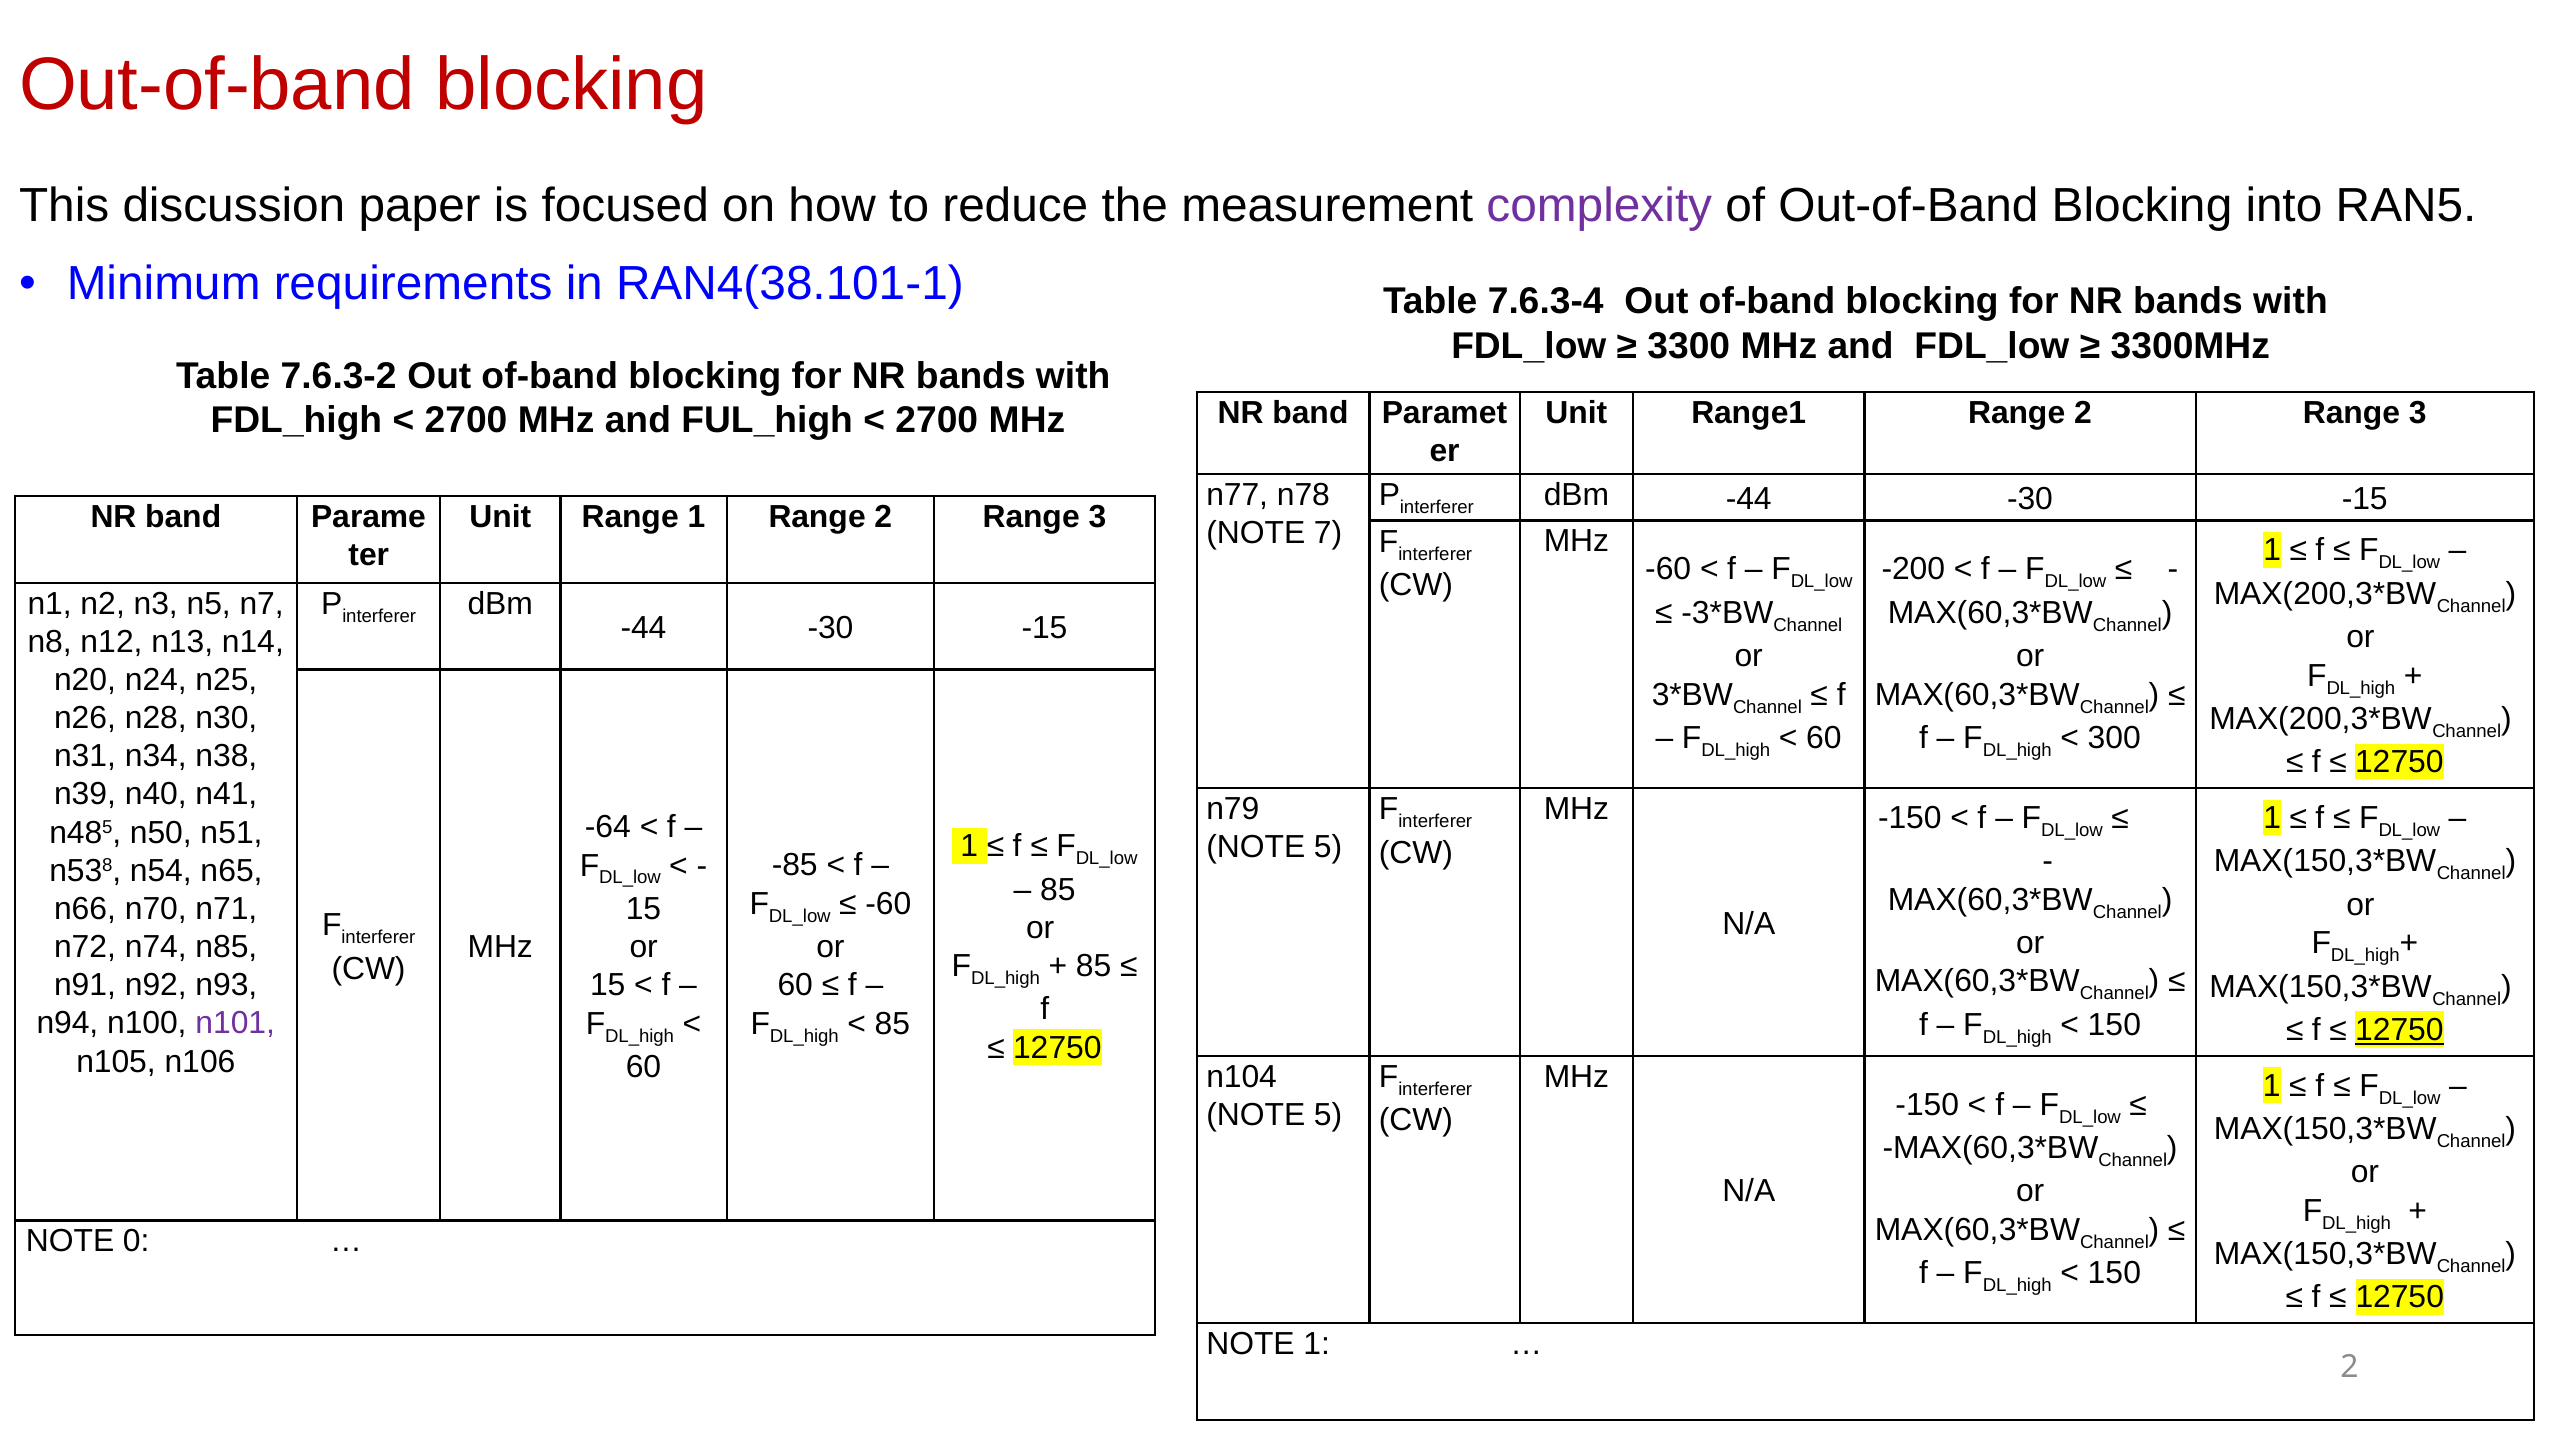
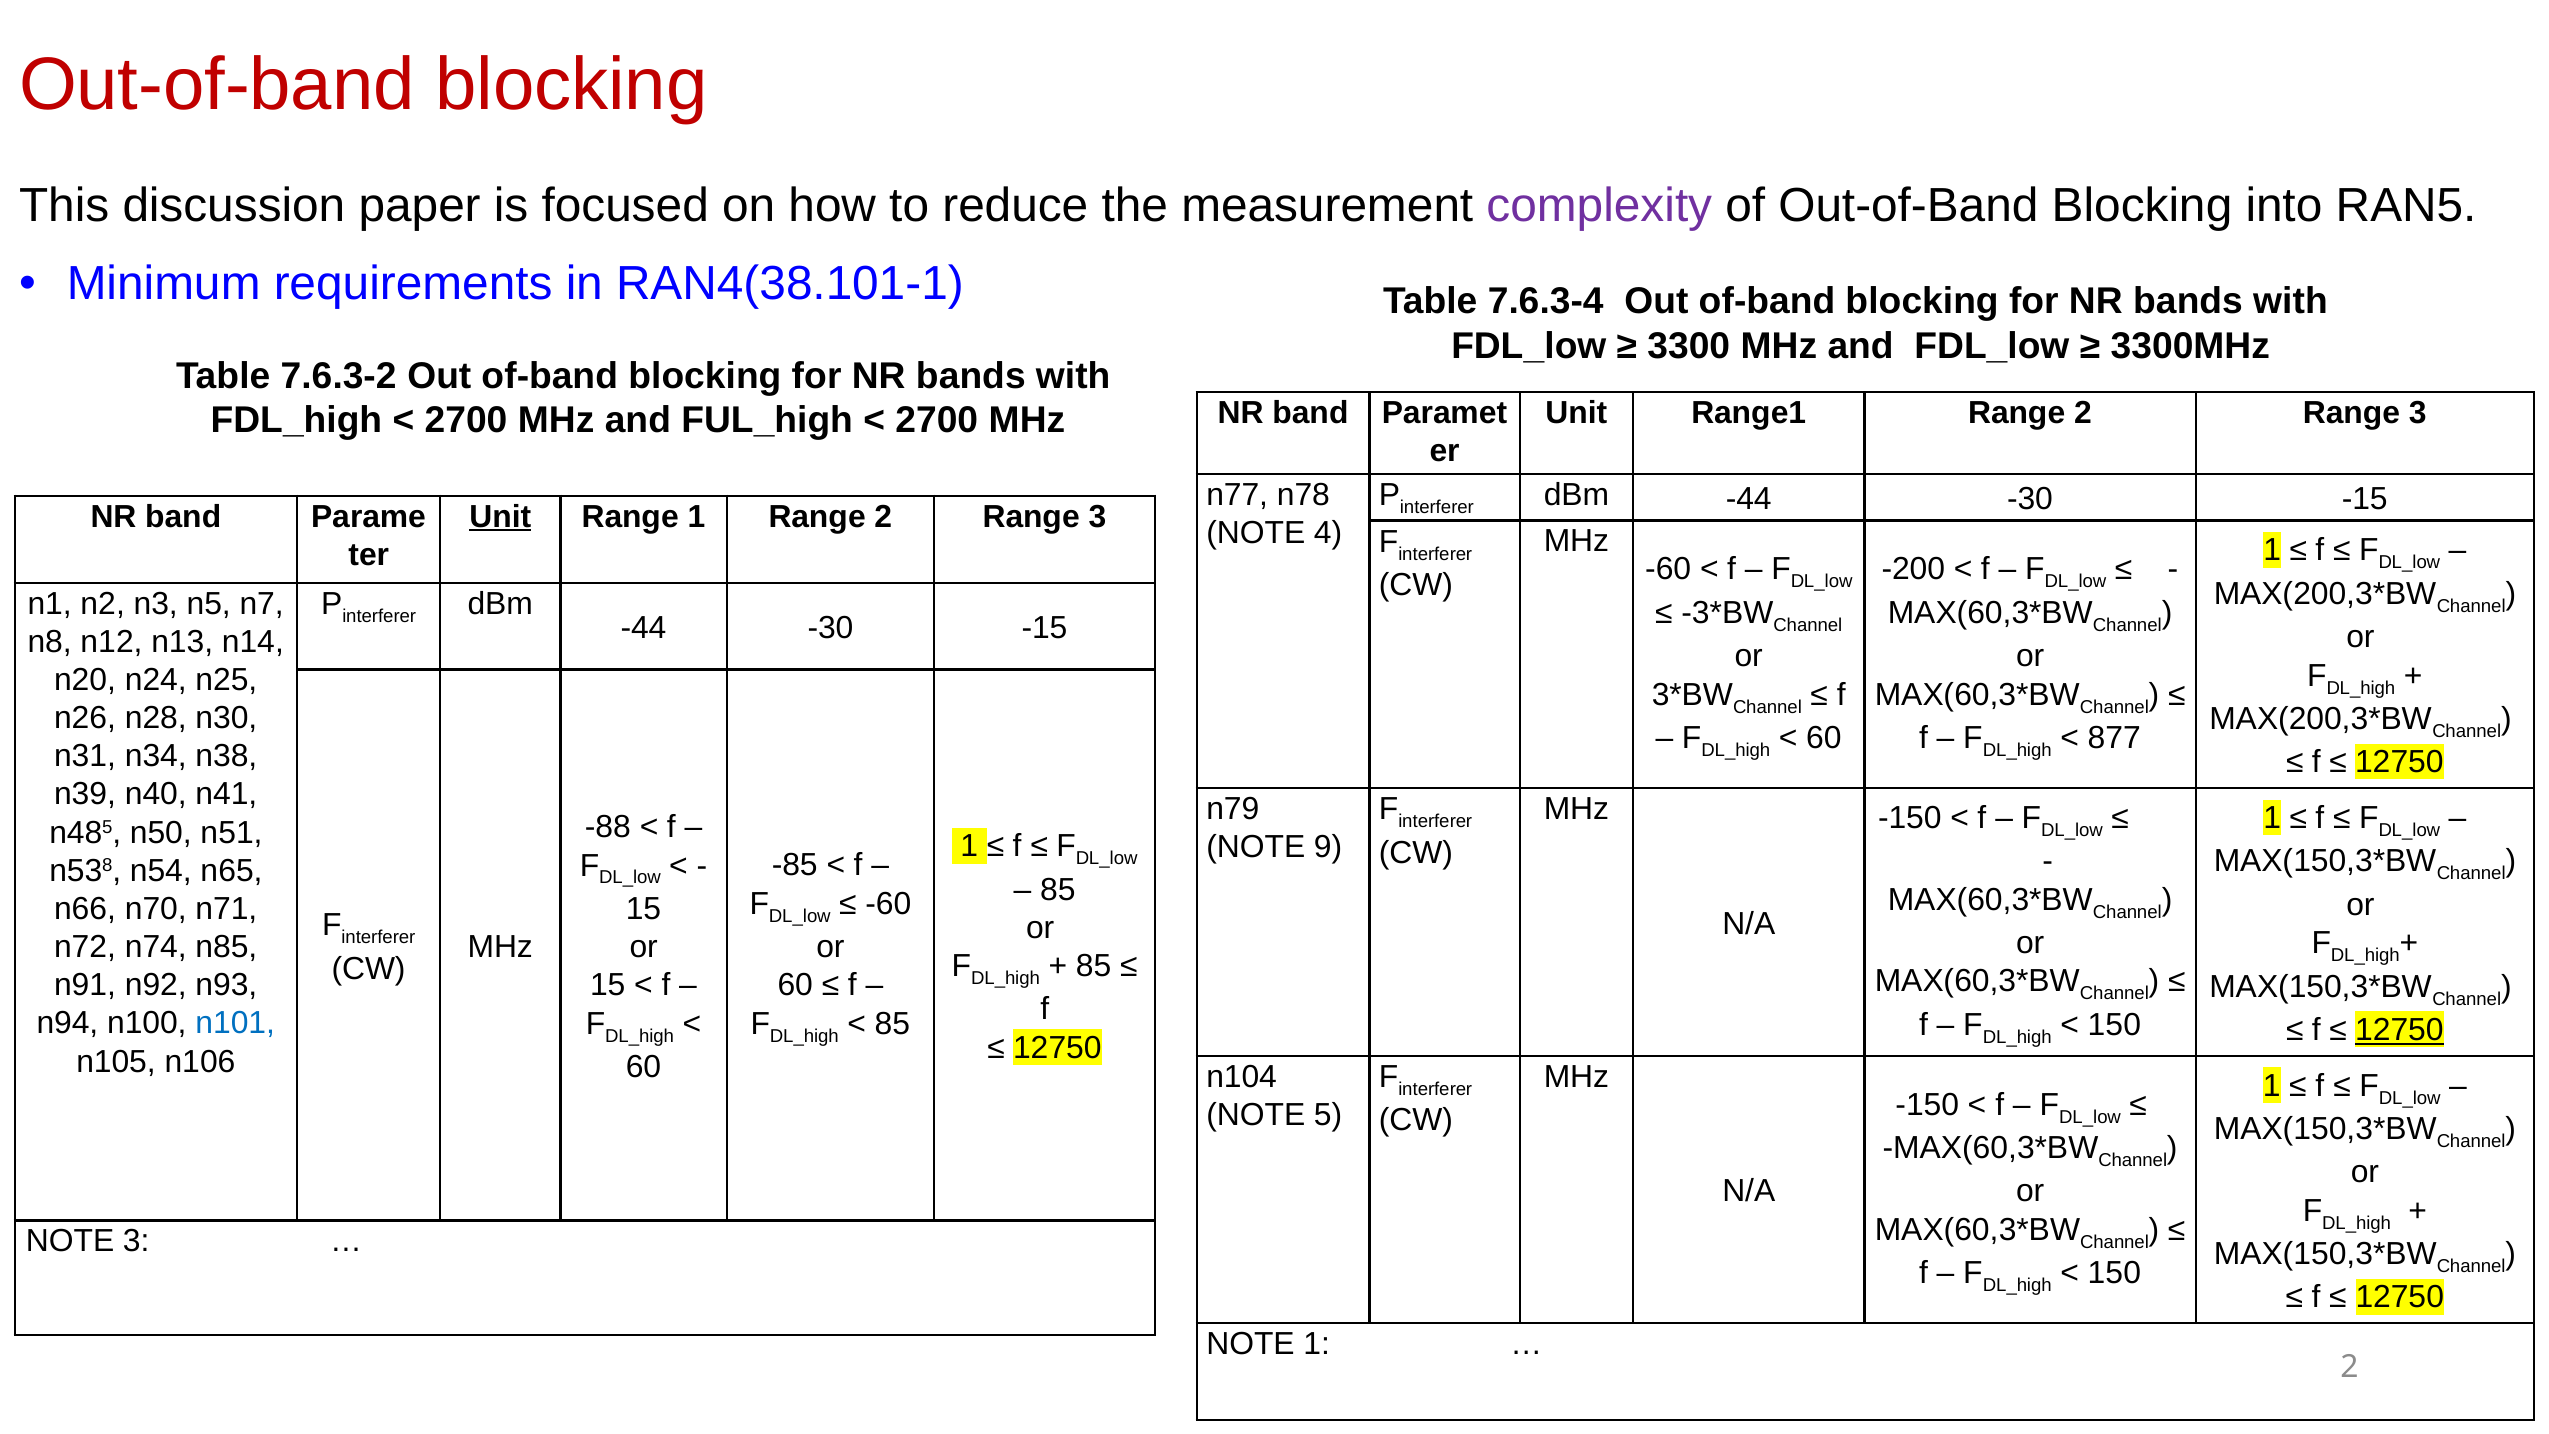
Unit at (500, 517) underline: none -> present
7: 7 -> 4
300: 300 -> 877
-64: -64 -> -88
5 at (1328, 847): 5 -> 9
n101 colour: purple -> blue
NOTE 0: 0 -> 3
